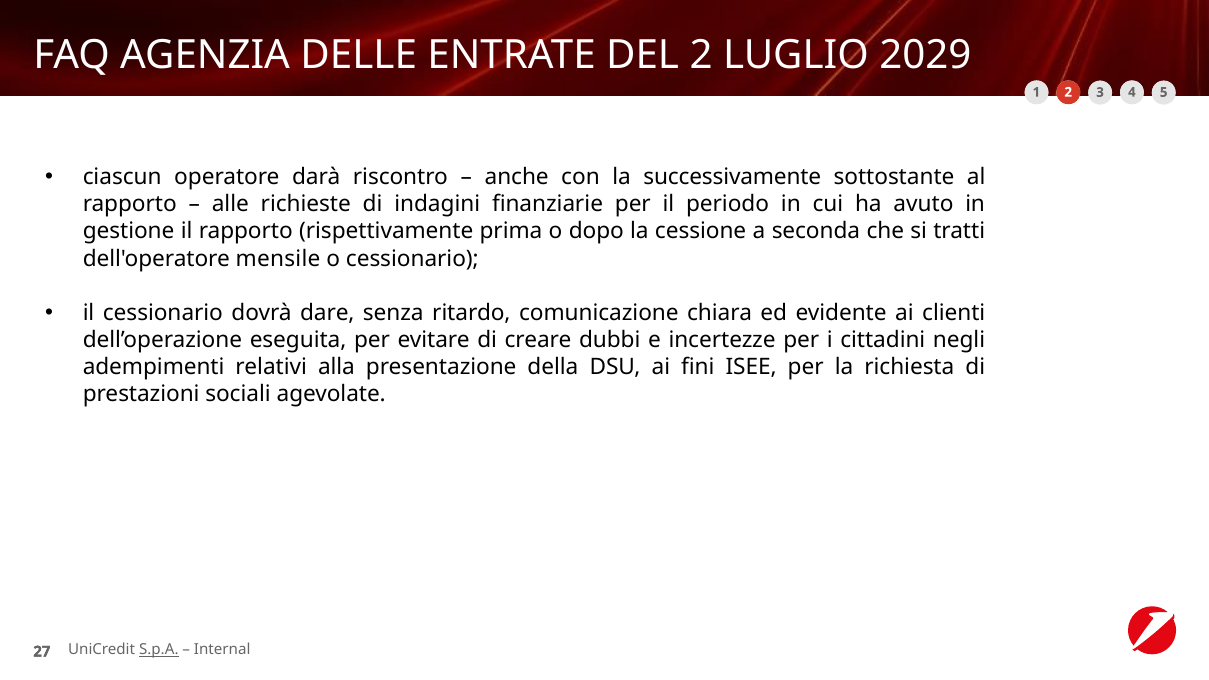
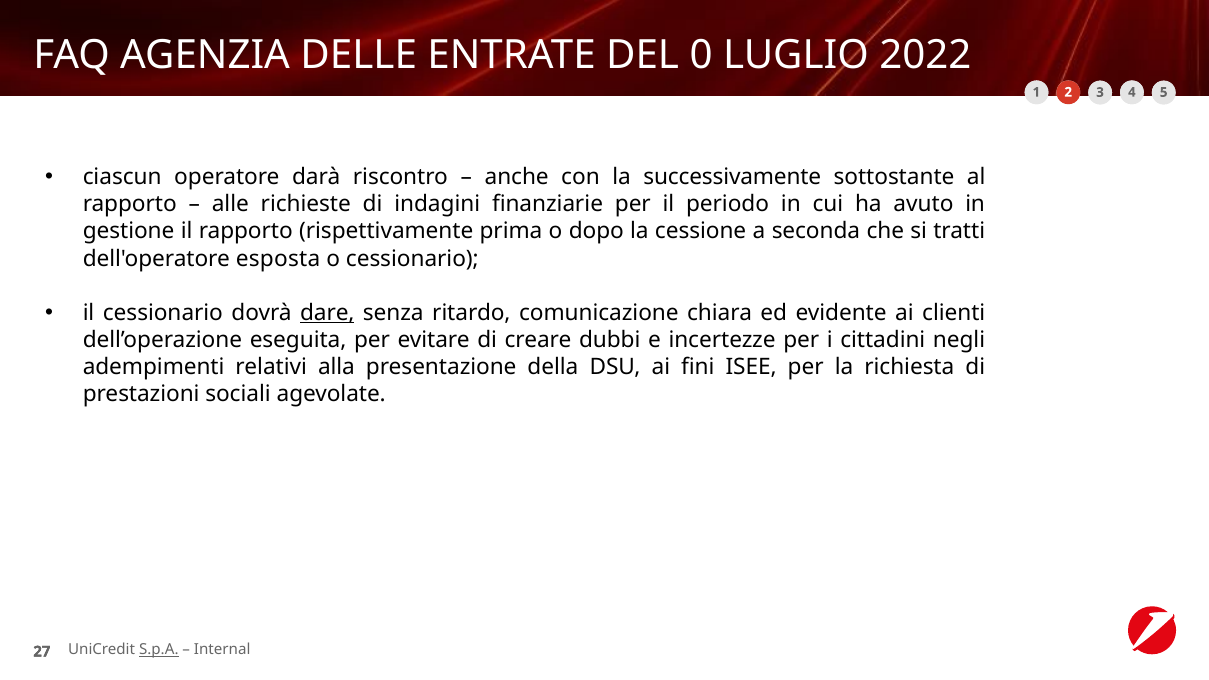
DEL 2: 2 -> 0
2029: 2029 -> 2022
mensile: mensile -> esposta
dare underline: none -> present
